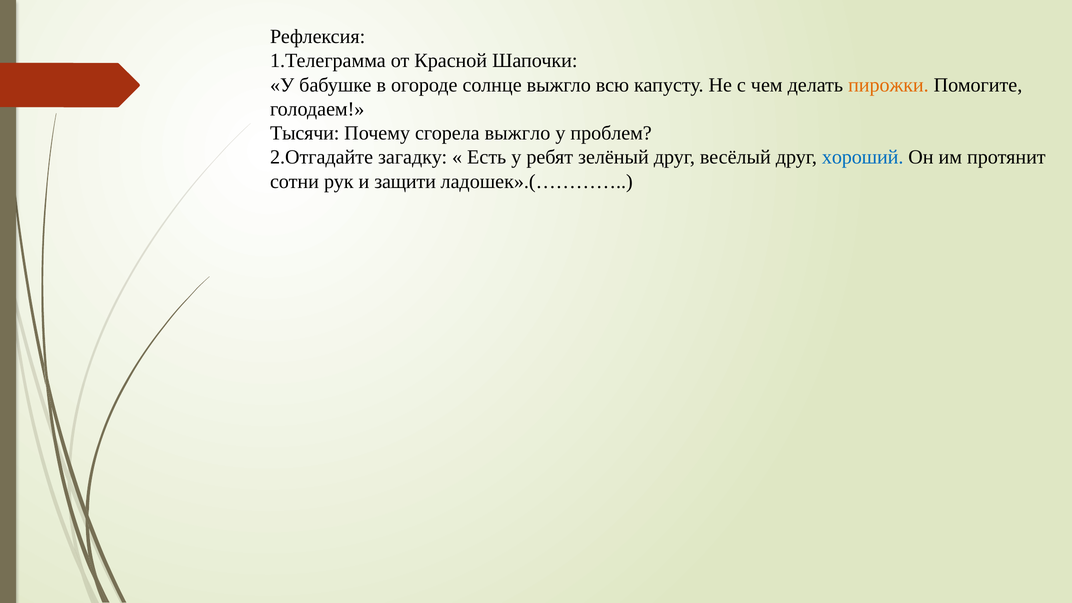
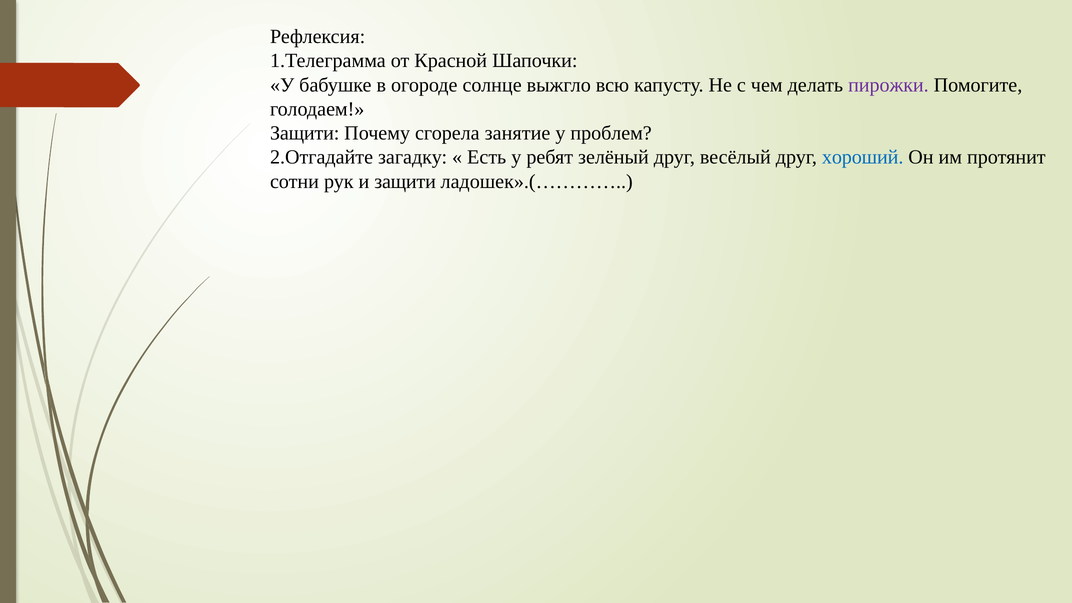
пирожки colour: orange -> purple
Тысячи at (305, 133): Тысячи -> Защити
сгорела выжгло: выжгло -> занятие
